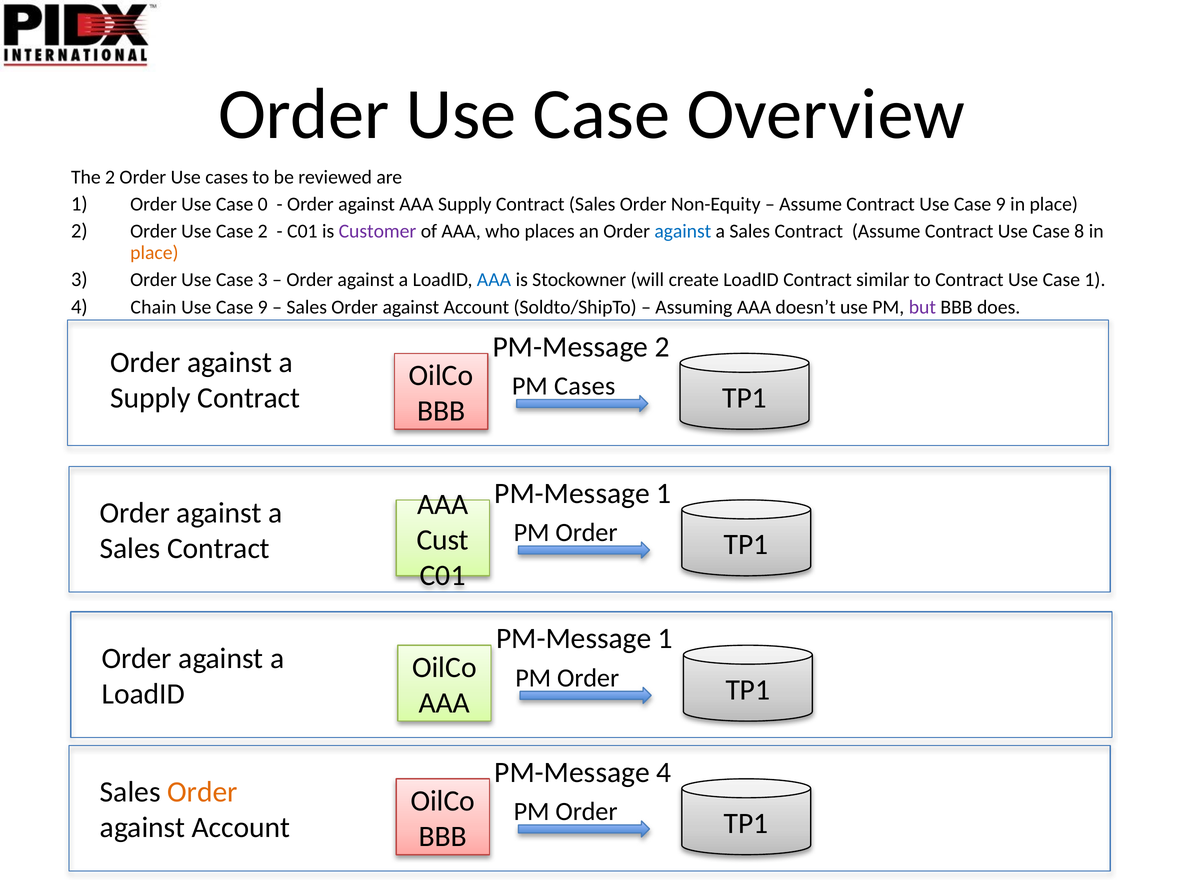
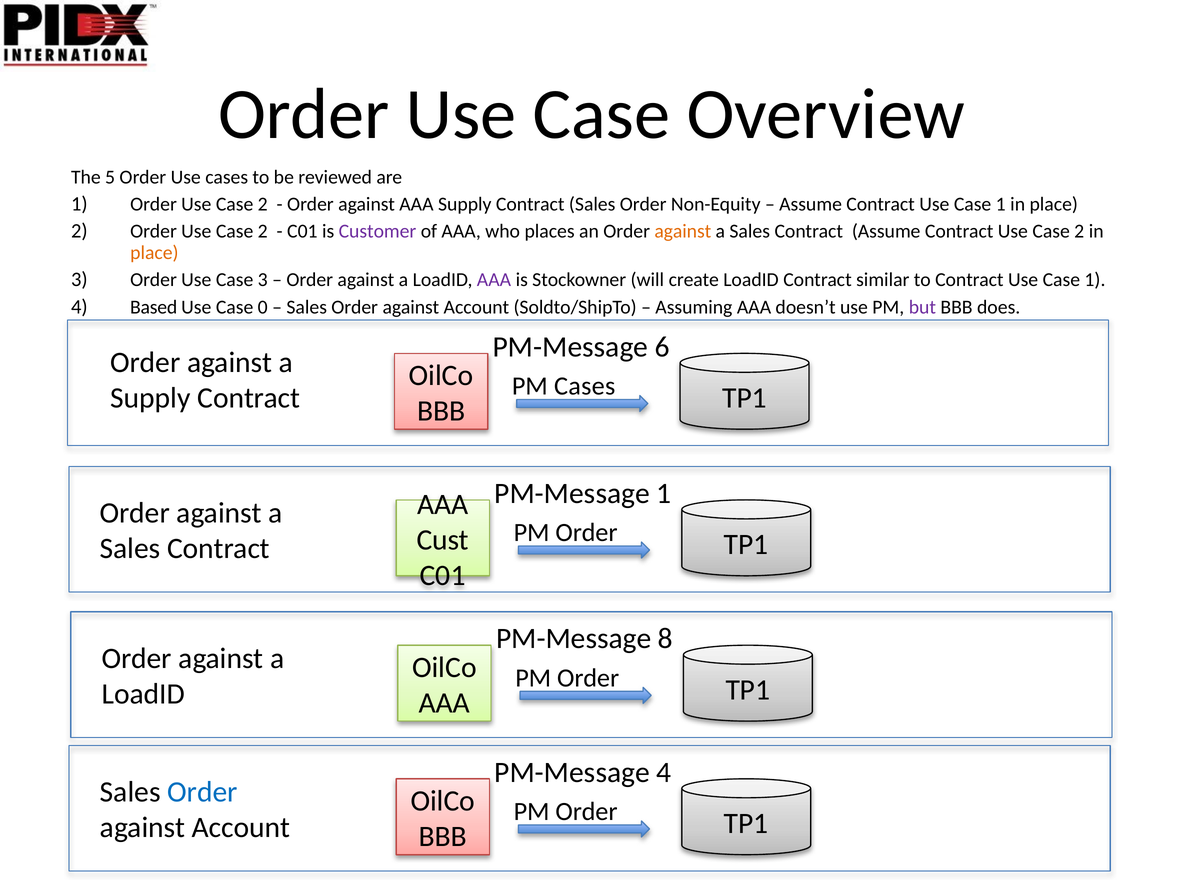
The 2: 2 -> 5
0 at (263, 204): 0 -> 2
9 at (1001, 204): 9 -> 1
against at (683, 231) colour: blue -> orange
Contract Use Case 8: 8 -> 2
AAA at (494, 280) colour: blue -> purple
Chain: Chain -> Based
9 at (263, 307): 9 -> 0
PM-Message 2: 2 -> 6
1 at (665, 639): 1 -> 8
Order at (202, 792) colour: orange -> blue
